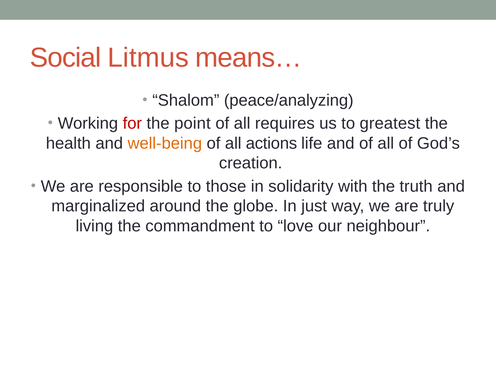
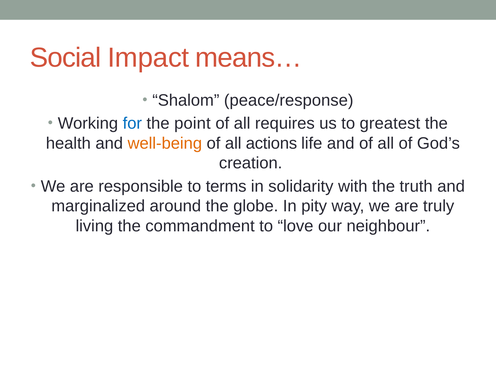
Litmus: Litmus -> Impact
peace/analyzing: peace/analyzing -> peace/response
for colour: red -> blue
those: those -> terms
just: just -> pity
